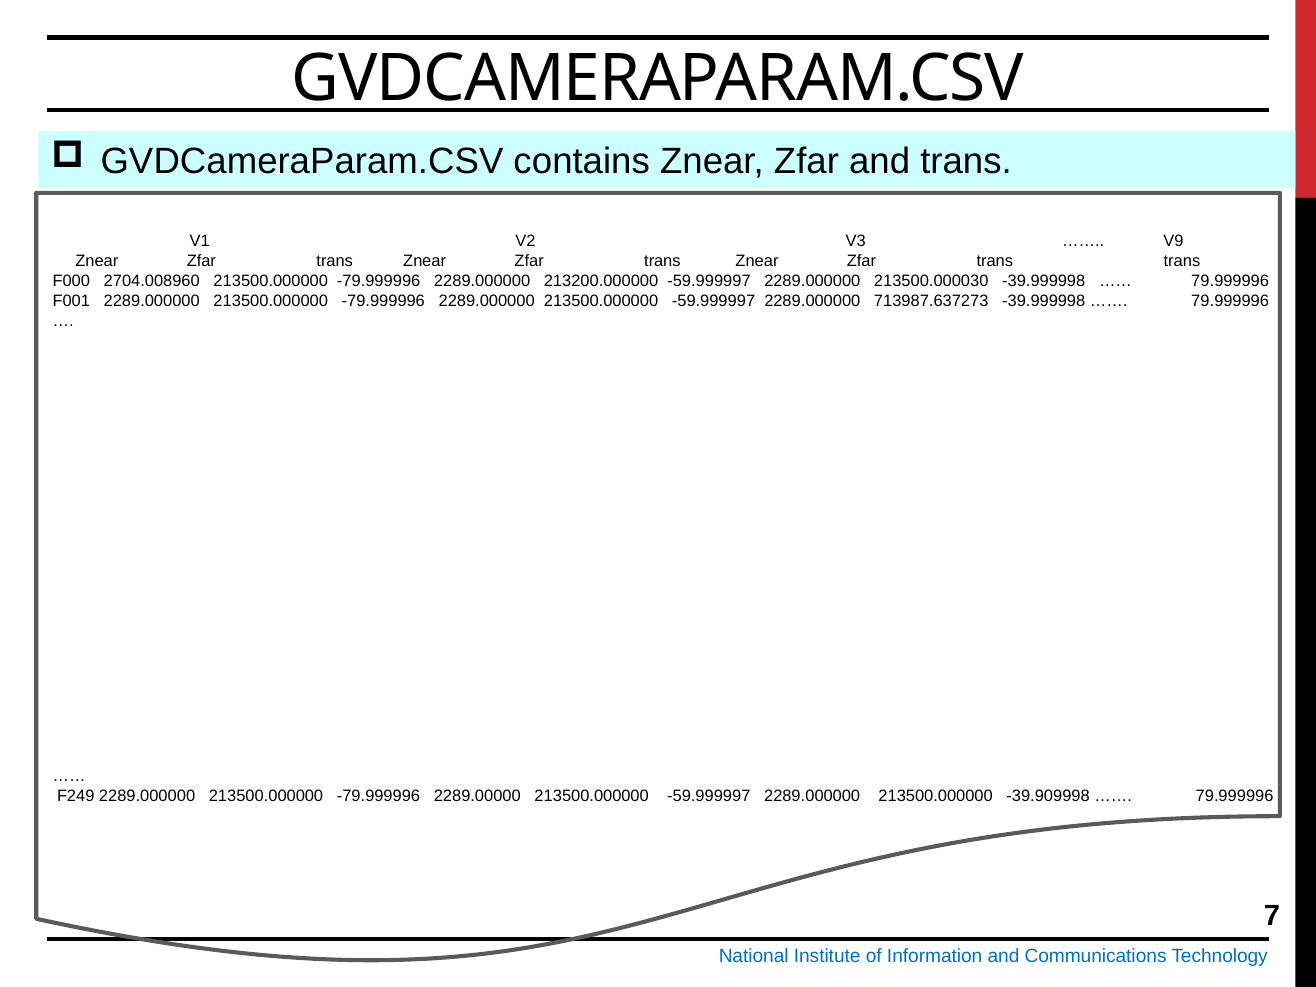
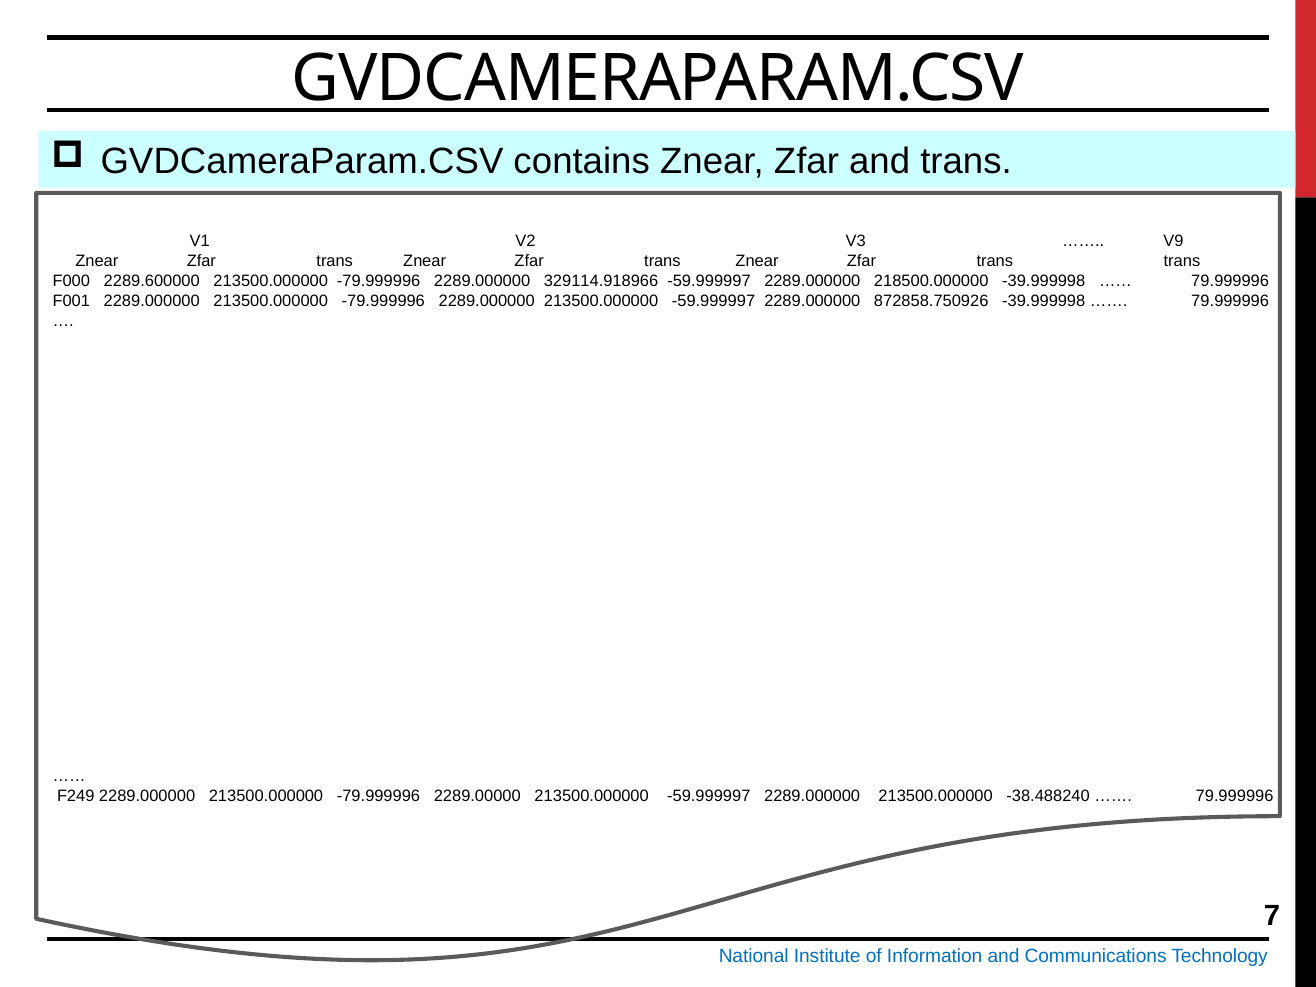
2704.008960: 2704.008960 -> 2289.600000
213200.000000: 213200.000000 -> 329114.918966
213500.000030: 213500.000030 -> 218500.000000
713987.637273: 713987.637273 -> 872858.750926
-39.909998: -39.909998 -> -38.488240
